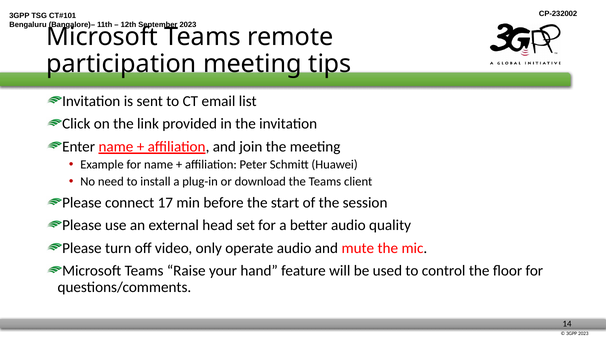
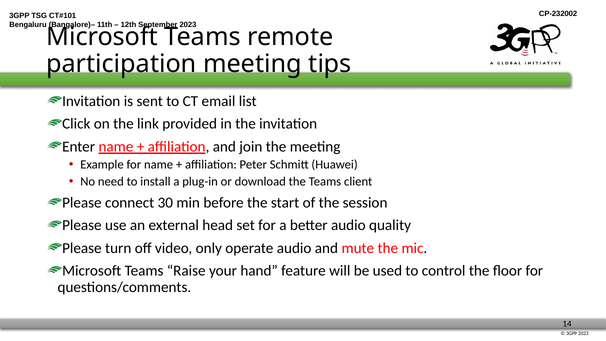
17: 17 -> 30
